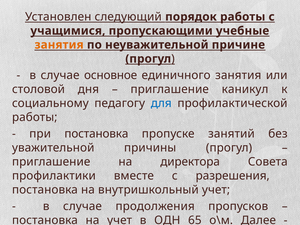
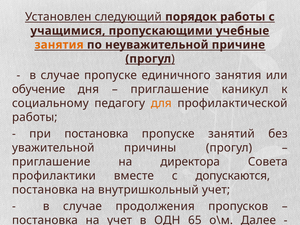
случае основное: основное -> пропуске
столовой: столовой -> обучение
для colour: blue -> orange
разрешения: разрешения -> допускаются
